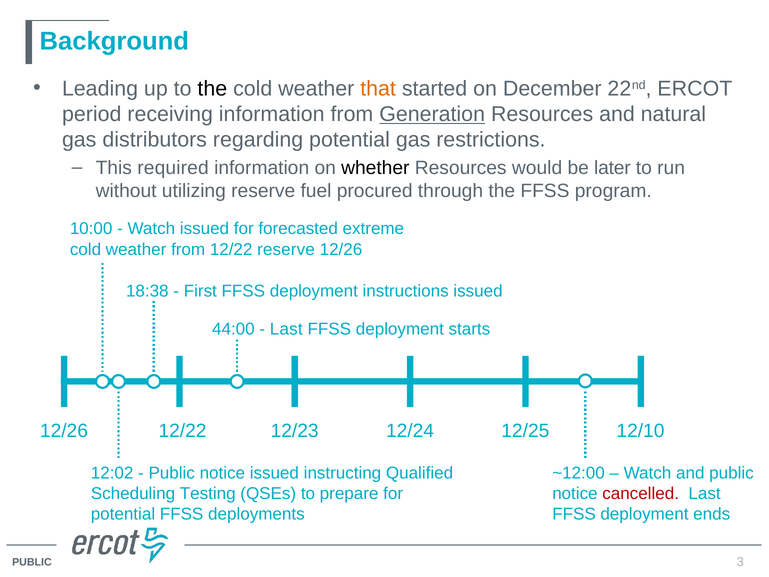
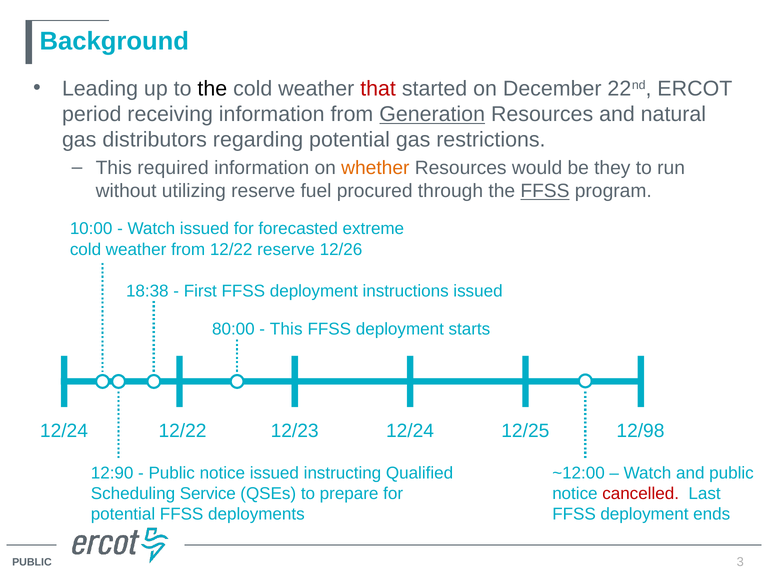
that colour: orange -> red
whether colour: black -> orange
later: later -> they
FFSS at (545, 191) underline: none -> present
44:00: 44:00 -> 80:00
Last at (286, 329): Last -> This
12/26 at (64, 430): 12/26 -> 12/24
12/10: 12/10 -> 12/98
12:02: 12:02 -> 12:90
Testing: Testing -> Service
